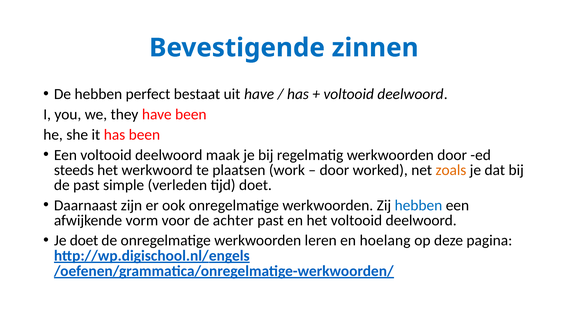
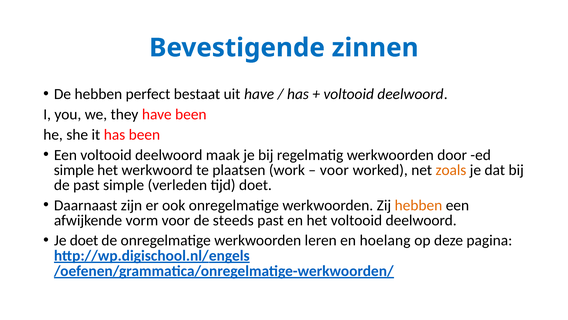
steeds at (74, 170): steeds -> simple
door at (334, 170): door -> voor
hebben at (418, 205) colour: blue -> orange
achter: achter -> steeds
